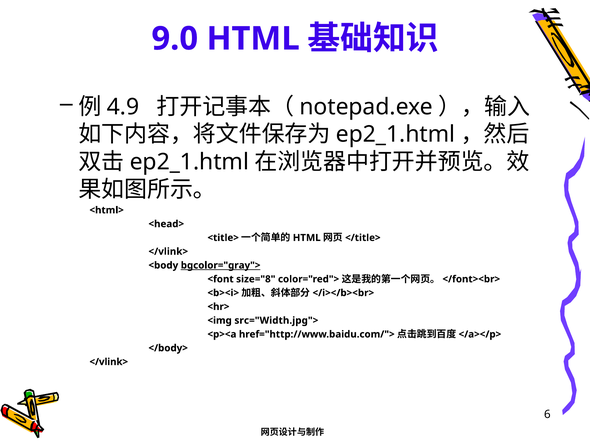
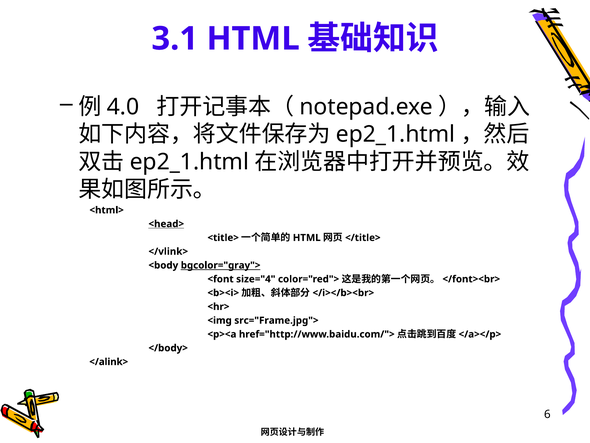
9.0: 9.0 -> 3.1
4.9: 4.9 -> 4.0
<head> underline: none -> present
size="8: size="8 -> size="4
src="Width.jpg">: src="Width.jpg"> -> src="Frame.jpg">
</vlink> at (109, 361): </vlink> -> </alink>
